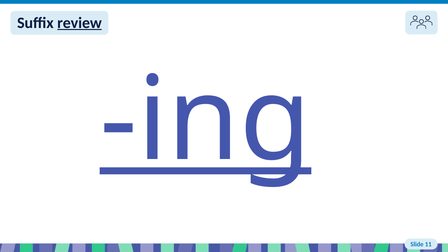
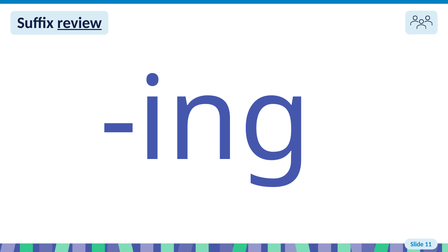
ing underline: present -> none
